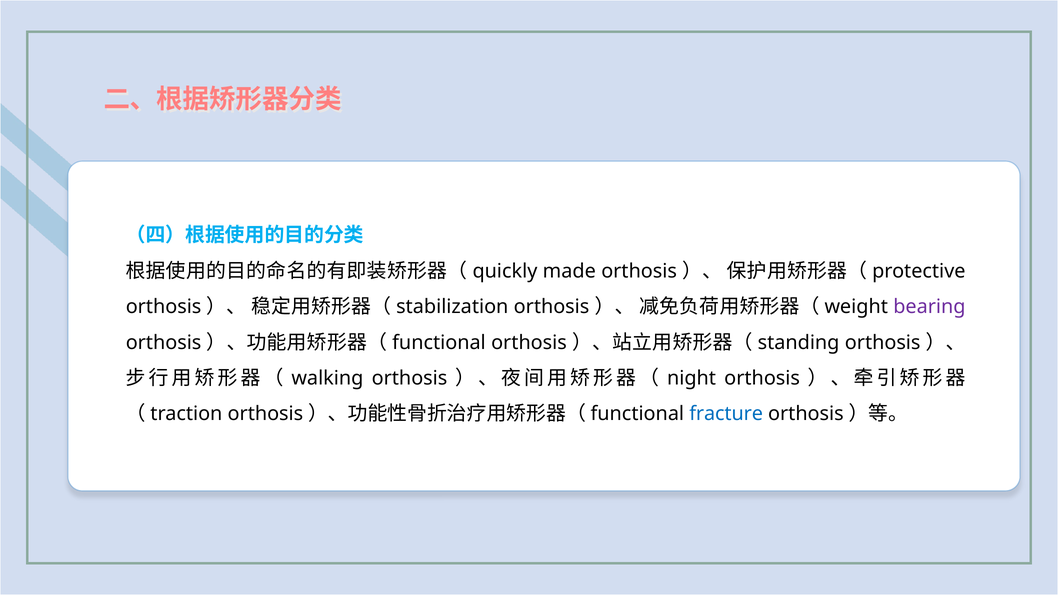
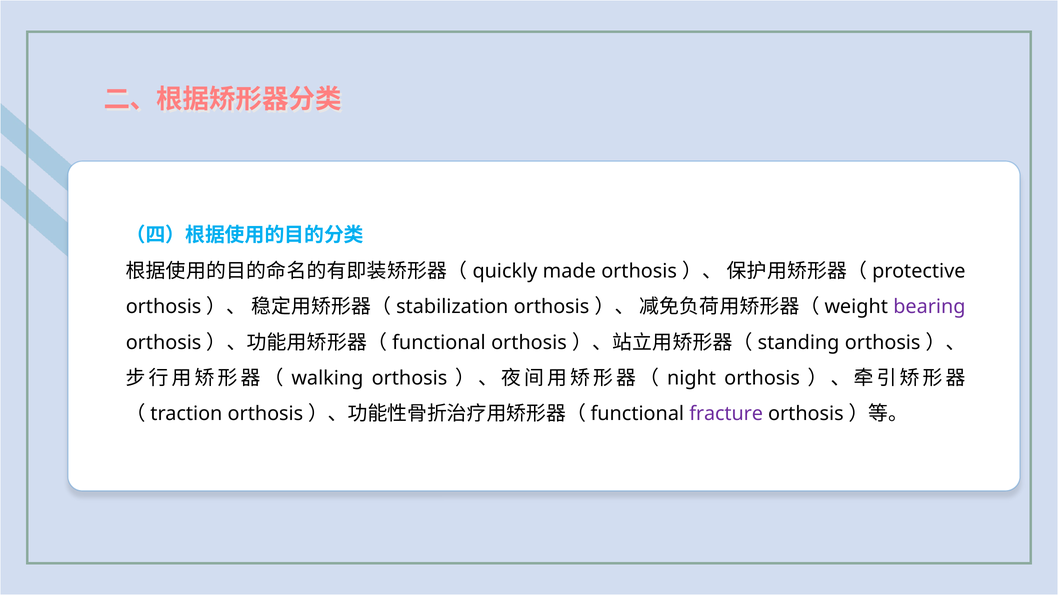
fracture colour: blue -> purple
